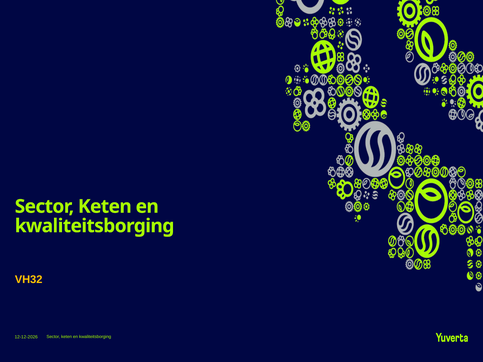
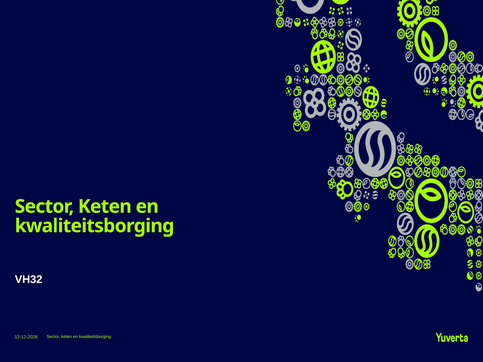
VH32 colour: yellow -> white
